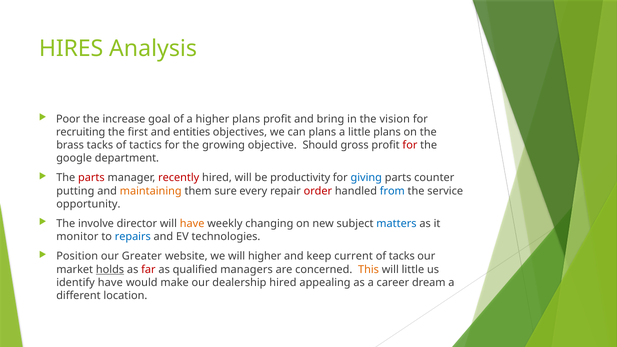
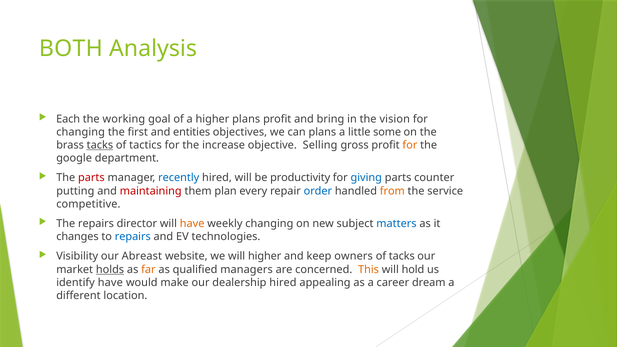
HIRES: HIRES -> BOTH
Poor: Poor -> Each
increase: increase -> working
recruiting at (81, 132): recruiting -> changing
little plans: plans -> some
tacks at (100, 145) underline: none -> present
growing: growing -> increase
Should: Should -> Selling
for at (410, 145) colour: red -> orange
recently colour: red -> blue
maintaining colour: orange -> red
sure: sure -> plan
order colour: red -> blue
from colour: blue -> orange
opportunity: opportunity -> competitive
The involve: involve -> repairs
monitor: monitor -> changes
Position: Position -> Visibility
Greater: Greater -> Abreast
current: current -> owners
far colour: red -> orange
will little: little -> hold
